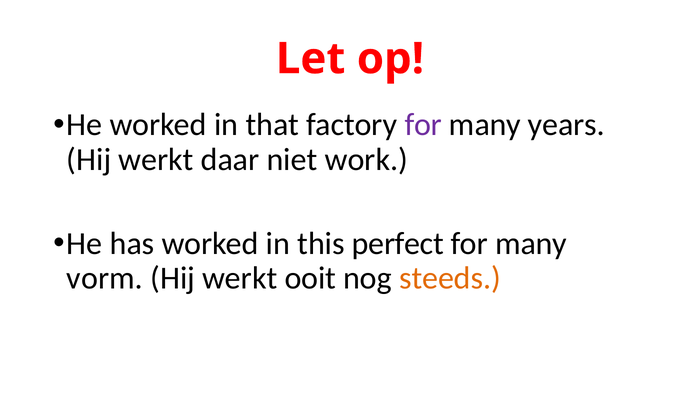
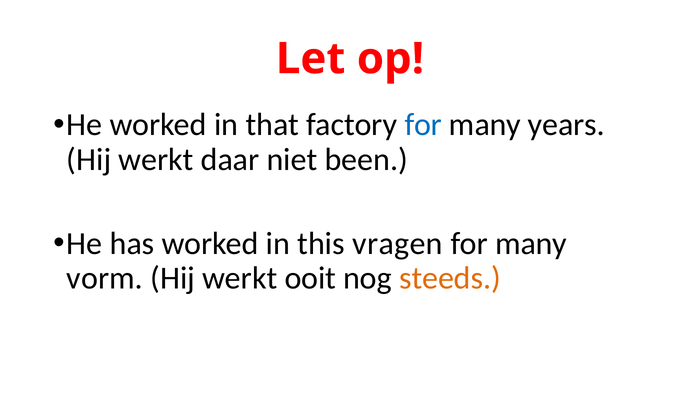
for at (423, 125) colour: purple -> blue
work: work -> been
perfect: perfect -> vragen
